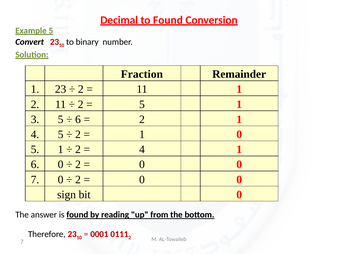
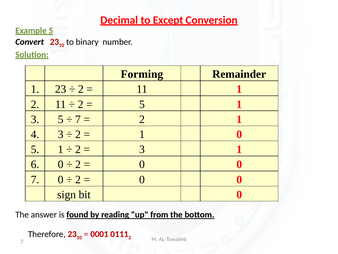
to Found: Found -> Except
Fraction: Fraction -> Forming
6 at (78, 119): 6 -> 7
4 5: 5 -> 3
4 at (142, 149): 4 -> 3
